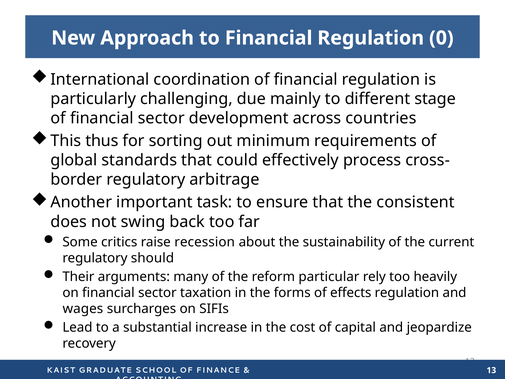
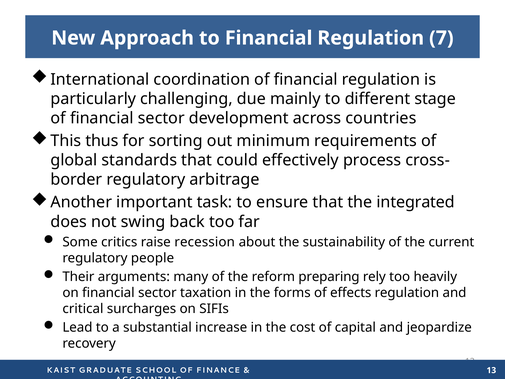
0: 0 -> 7
consistent: consistent -> integrated
should: should -> people
particular: particular -> preparing
wages: wages -> critical
